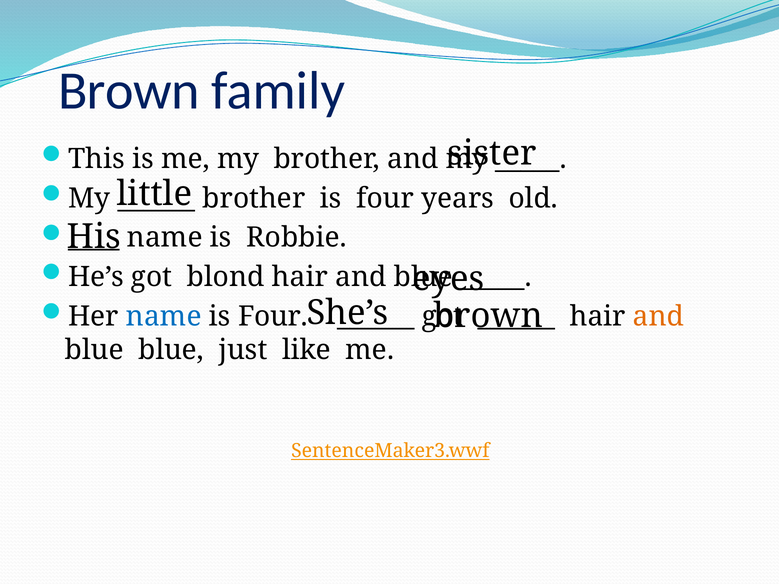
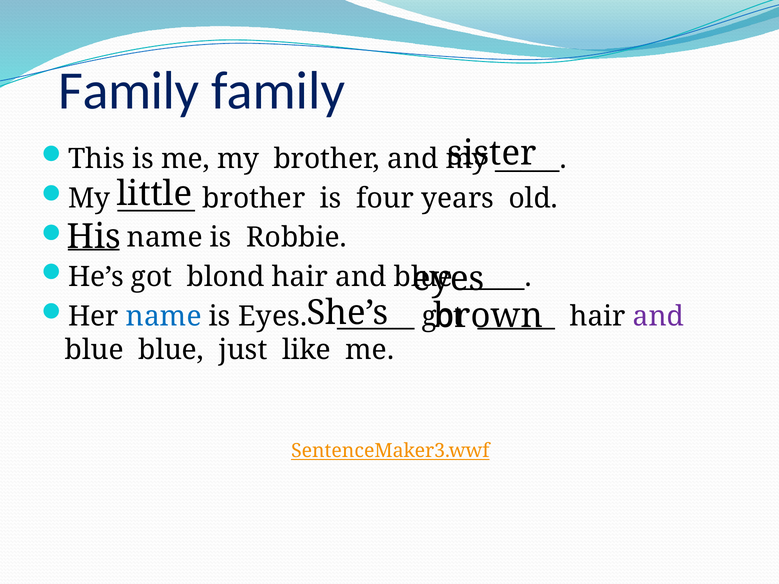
Brown at (129, 91): Brown -> Family
Four at (273, 317): Four -> Eyes
and at (659, 317) colour: orange -> purple
